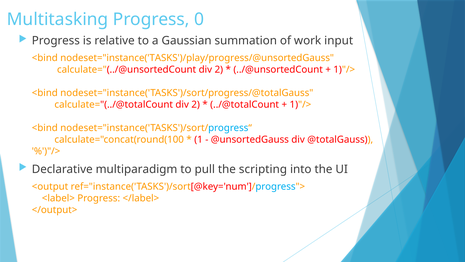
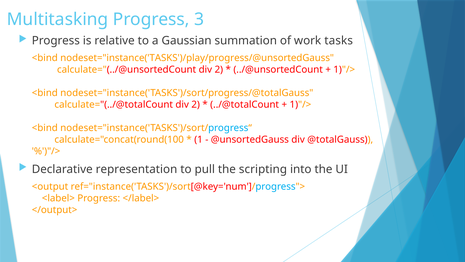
0: 0 -> 3
input: input -> tasks
multiparadigm: multiparadigm -> representation
